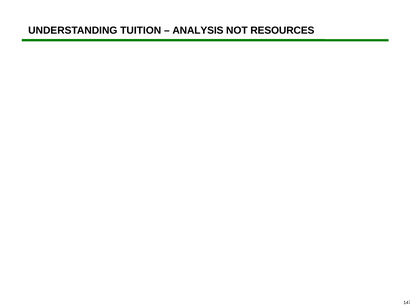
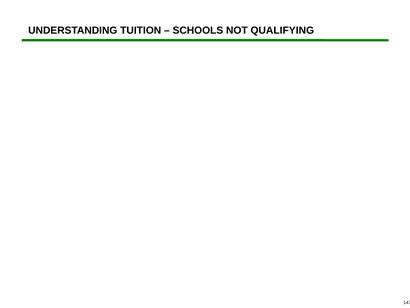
ANALYSIS: ANALYSIS -> SCHOOLS
RESOURCES: RESOURCES -> QUALIFYING
